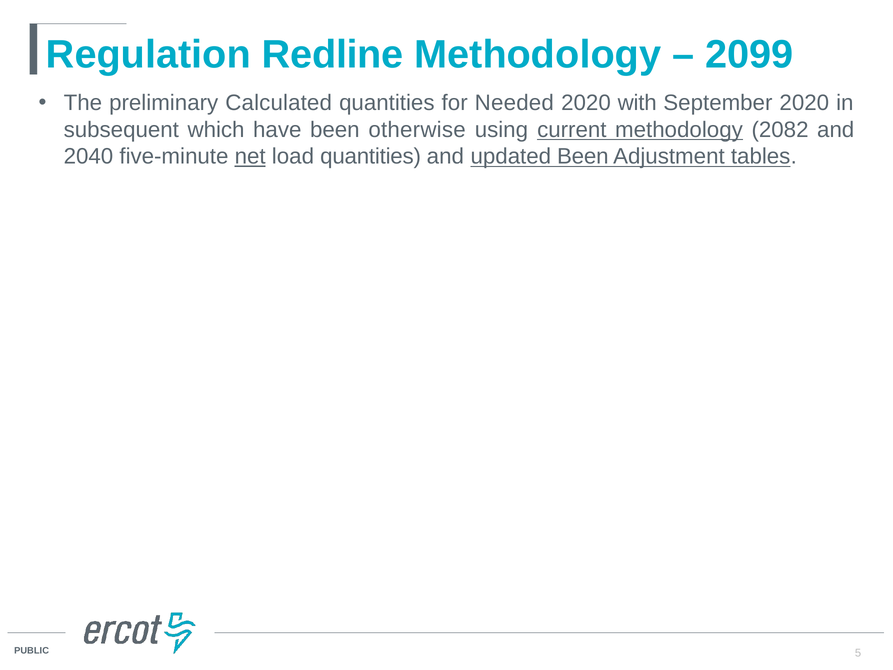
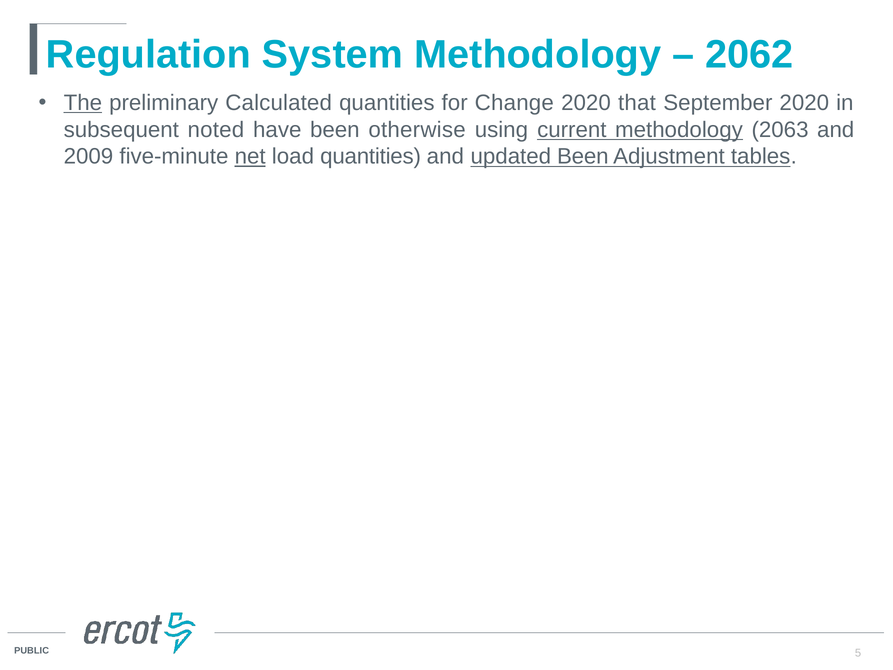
Redline: Redline -> System
2099: 2099 -> 2062
The underline: none -> present
Needed: Needed -> Change
with: with -> that
which: which -> noted
2082: 2082 -> 2063
2040: 2040 -> 2009
